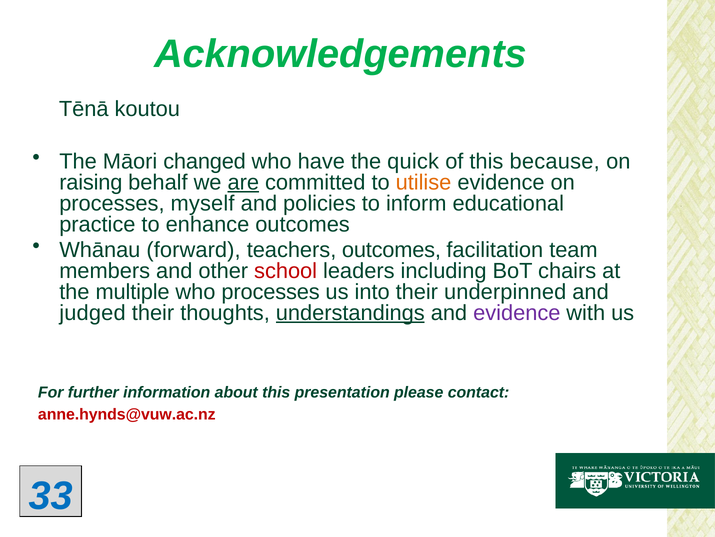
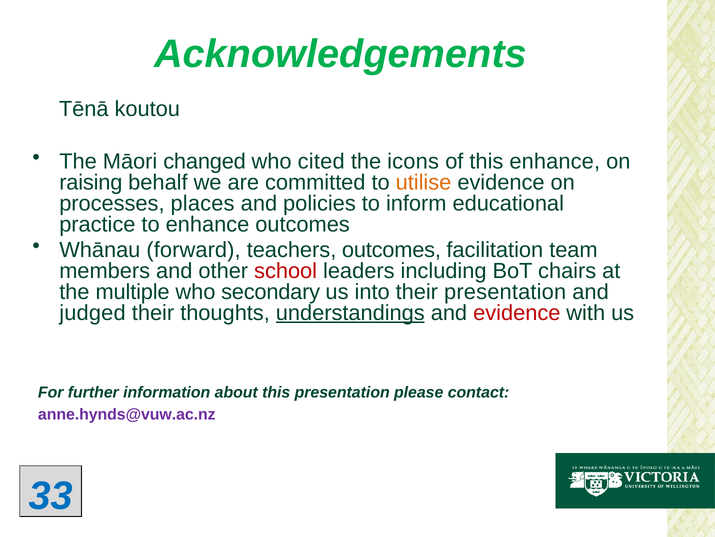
have: have -> cited
quick: quick -> icons
this because: because -> enhance
are underline: present -> none
myself: myself -> places
who processes: processes -> secondary
their underpinned: underpinned -> presentation
evidence at (517, 312) colour: purple -> red
anne.hynds@vuw.ac.nz colour: red -> purple
